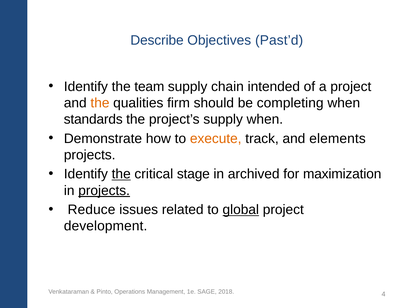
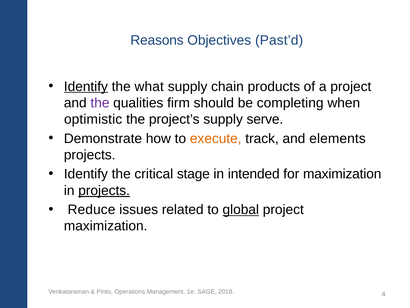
Describe: Describe -> Reasons
Identify at (86, 86) underline: none -> present
team: team -> what
intended: intended -> products
the at (100, 103) colour: orange -> purple
standards: standards -> optimistic
supply when: when -> serve
the at (121, 174) underline: present -> none
archived: archived -> intended
development at (106, 226): development -> maximization
